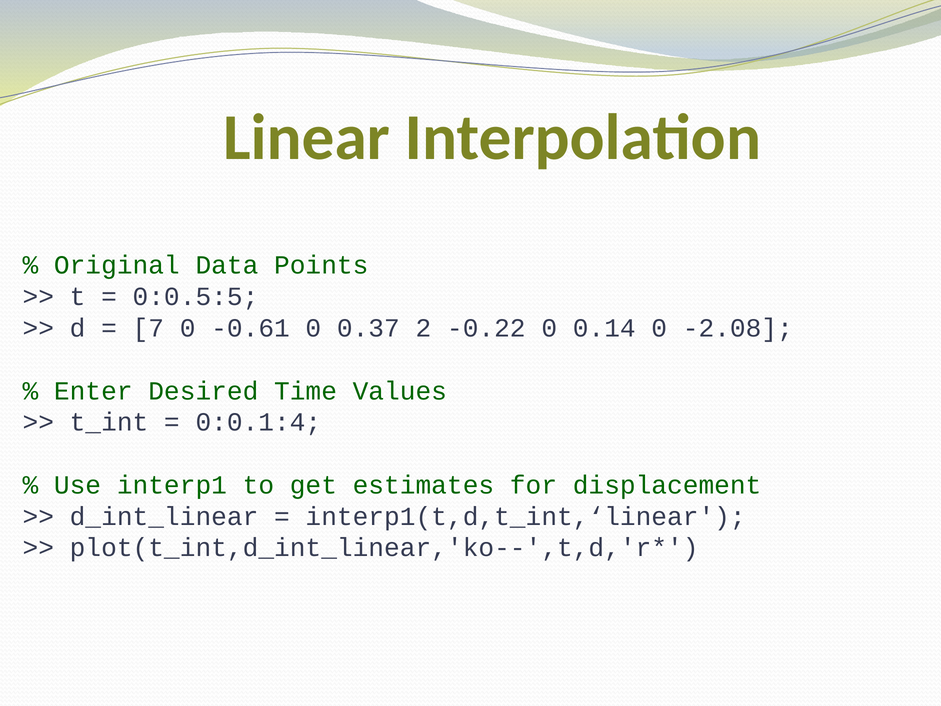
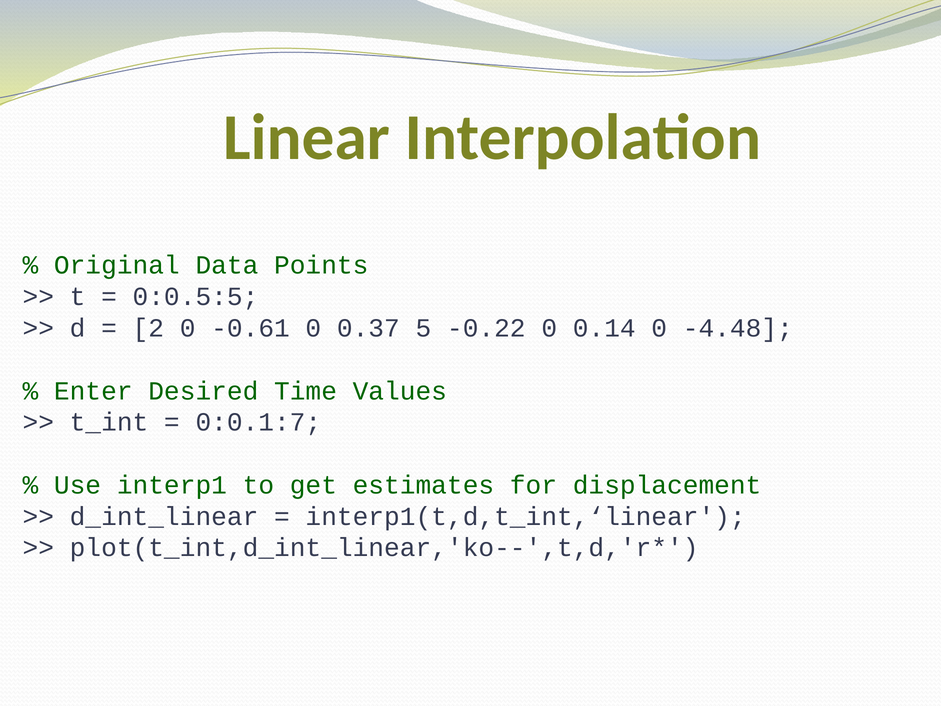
7: 7 -> 2
2: 2 -> 5
-2.08: -2.08 -> -4.48
0:0.1:4: 0:0.1:4 -> 0:0.1:7
